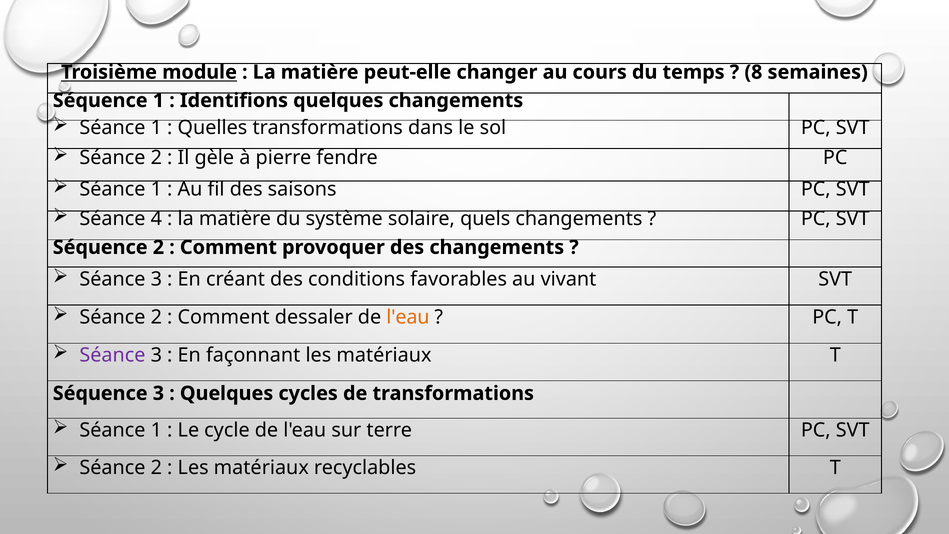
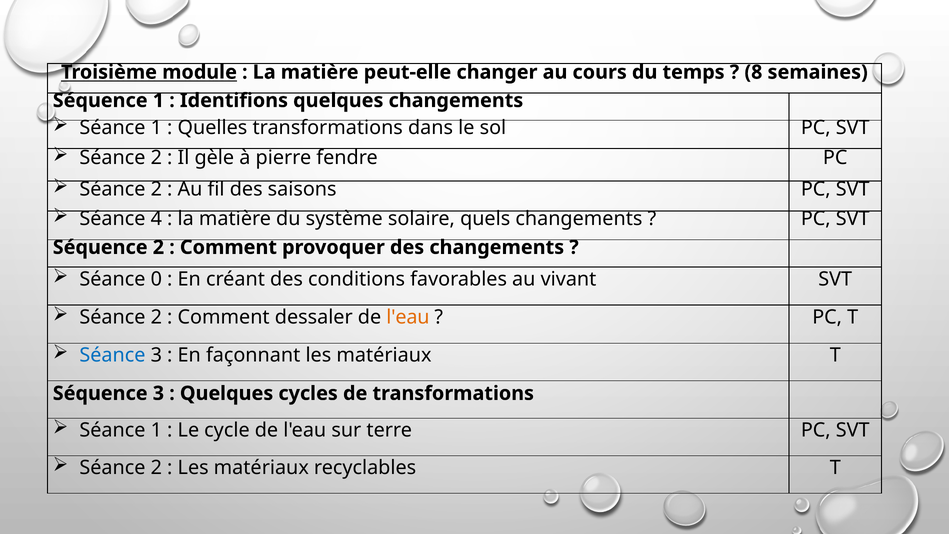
1 at (156, 189): 1 -> 2
3 at (156, 279): 3 -> 0
Séance at (112, 355) colour: purple -> blue
